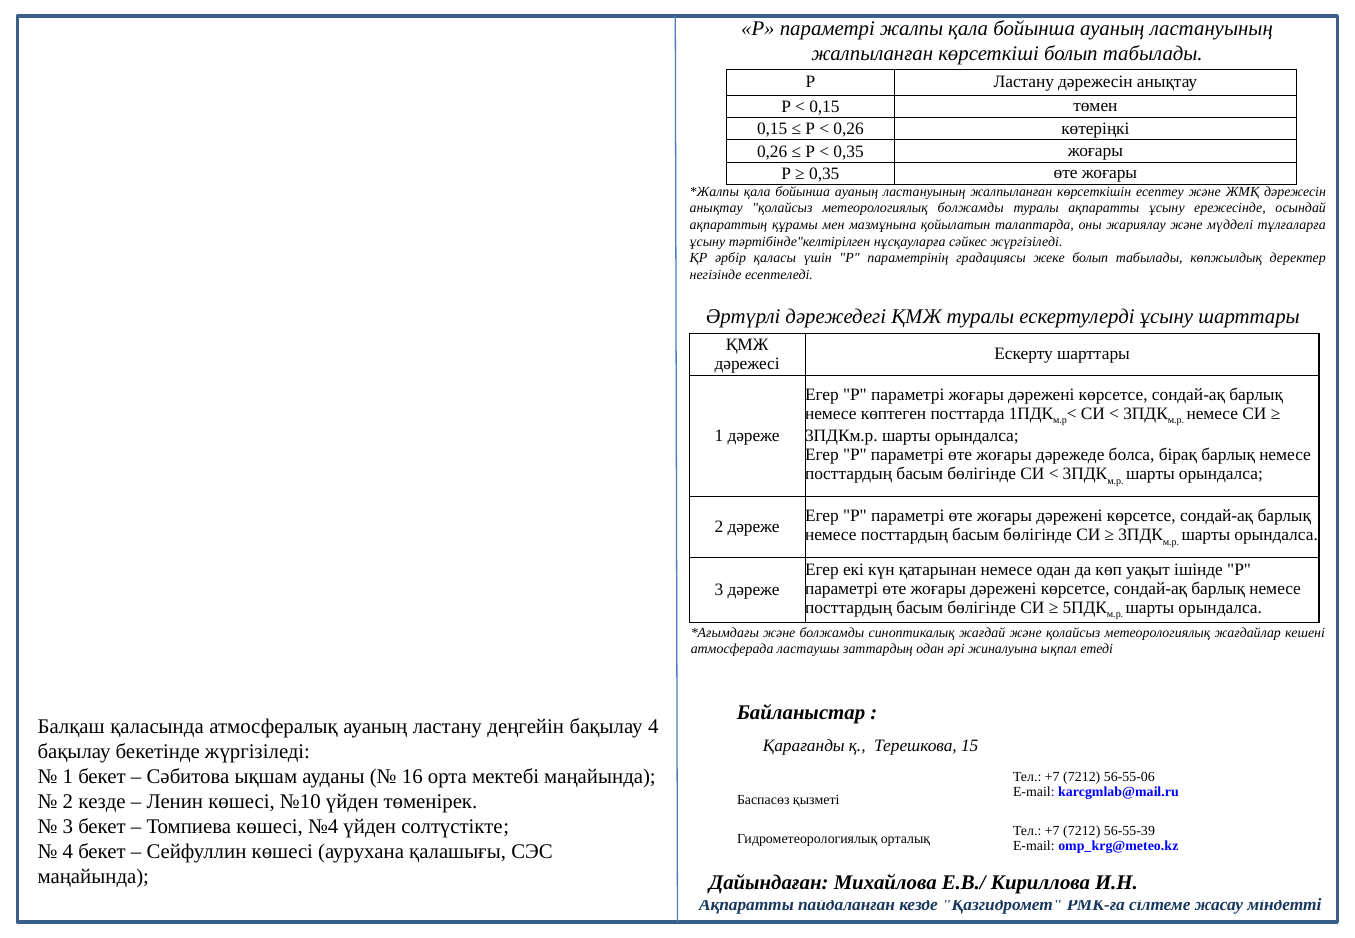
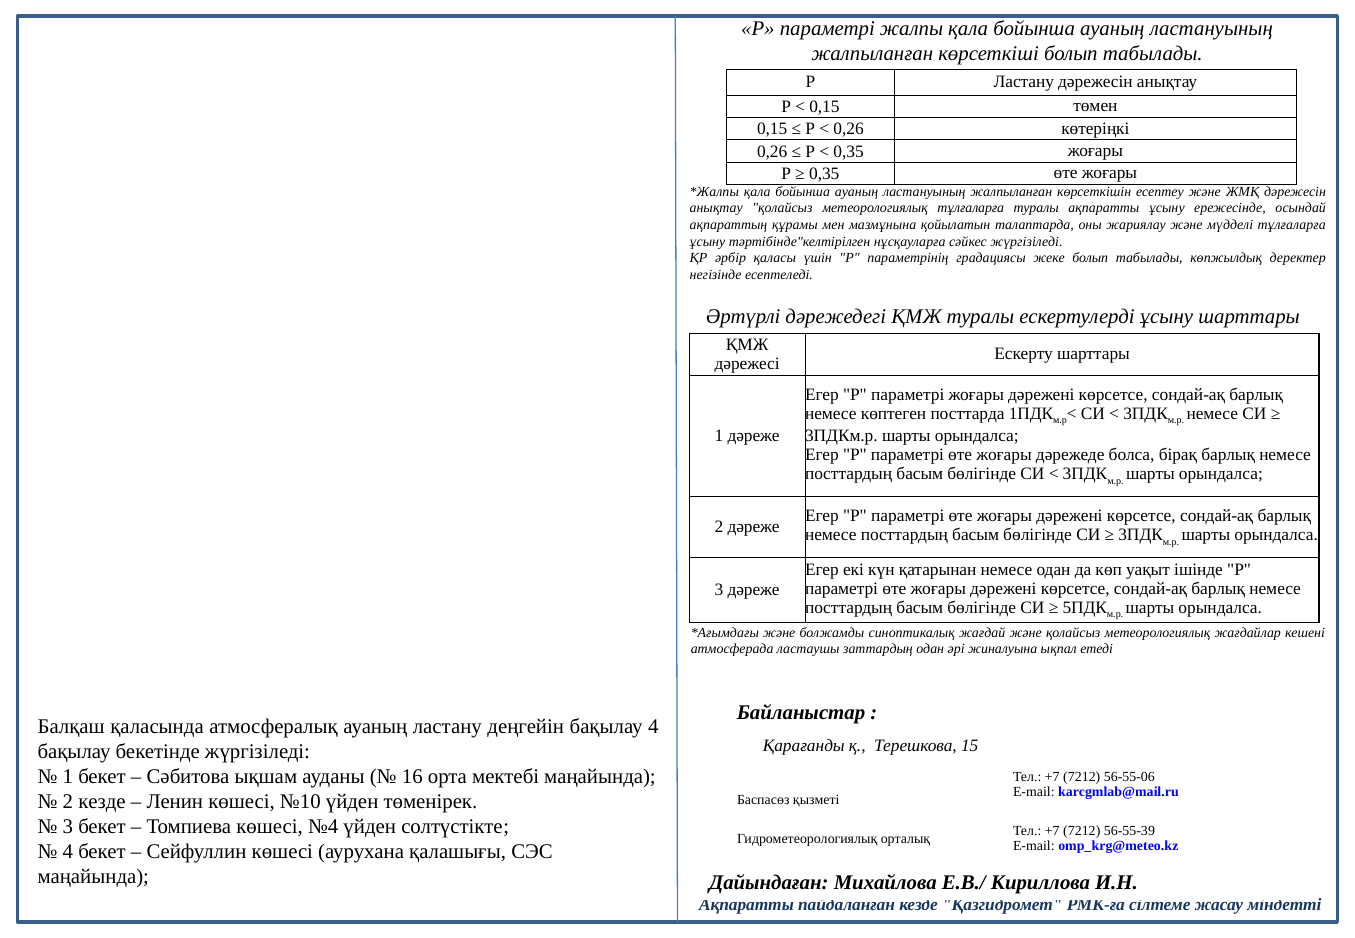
метеорологиялық болжамды: болжамды -> тұлғаларға
